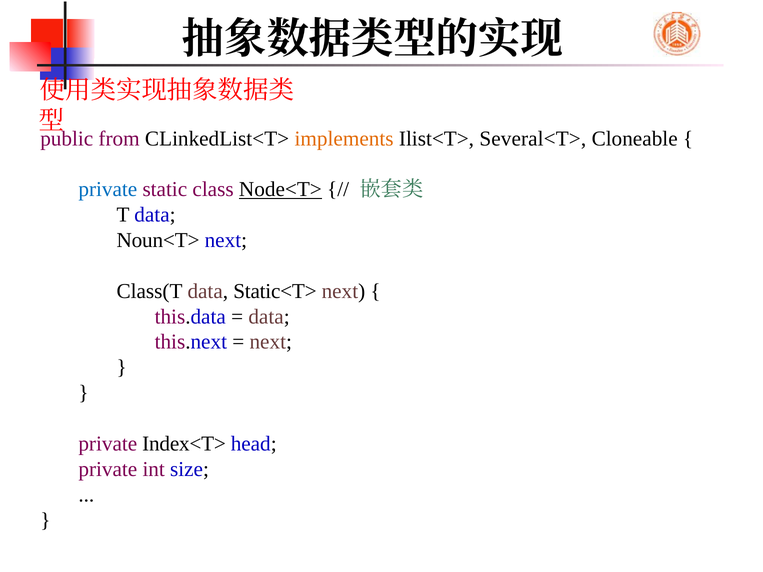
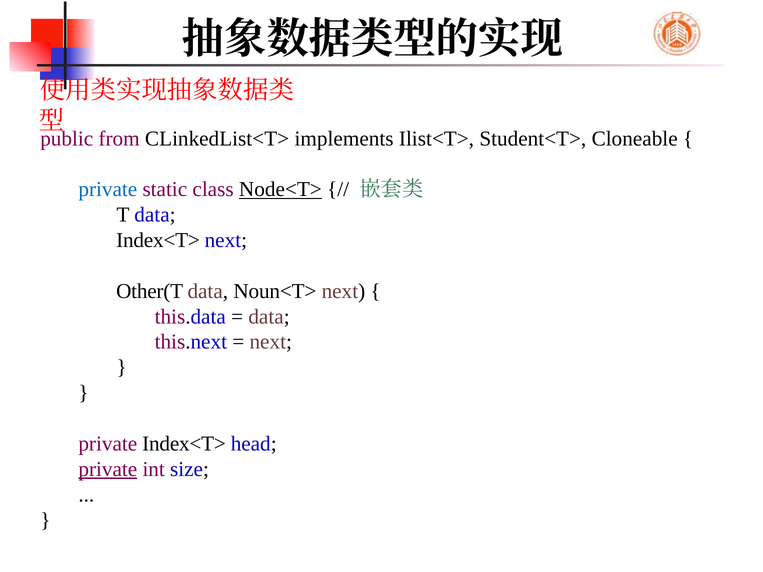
implements colour: orange -> black
Several<T>: Several<T> -> Student<T>
Noun<T> at (158, 240): Noun<T> -> Index<T>
Class(T: Class(T -> Other(T
Static<T>: Static<T> -> Noun<T>
private at (108, 469) underline: none -> present
